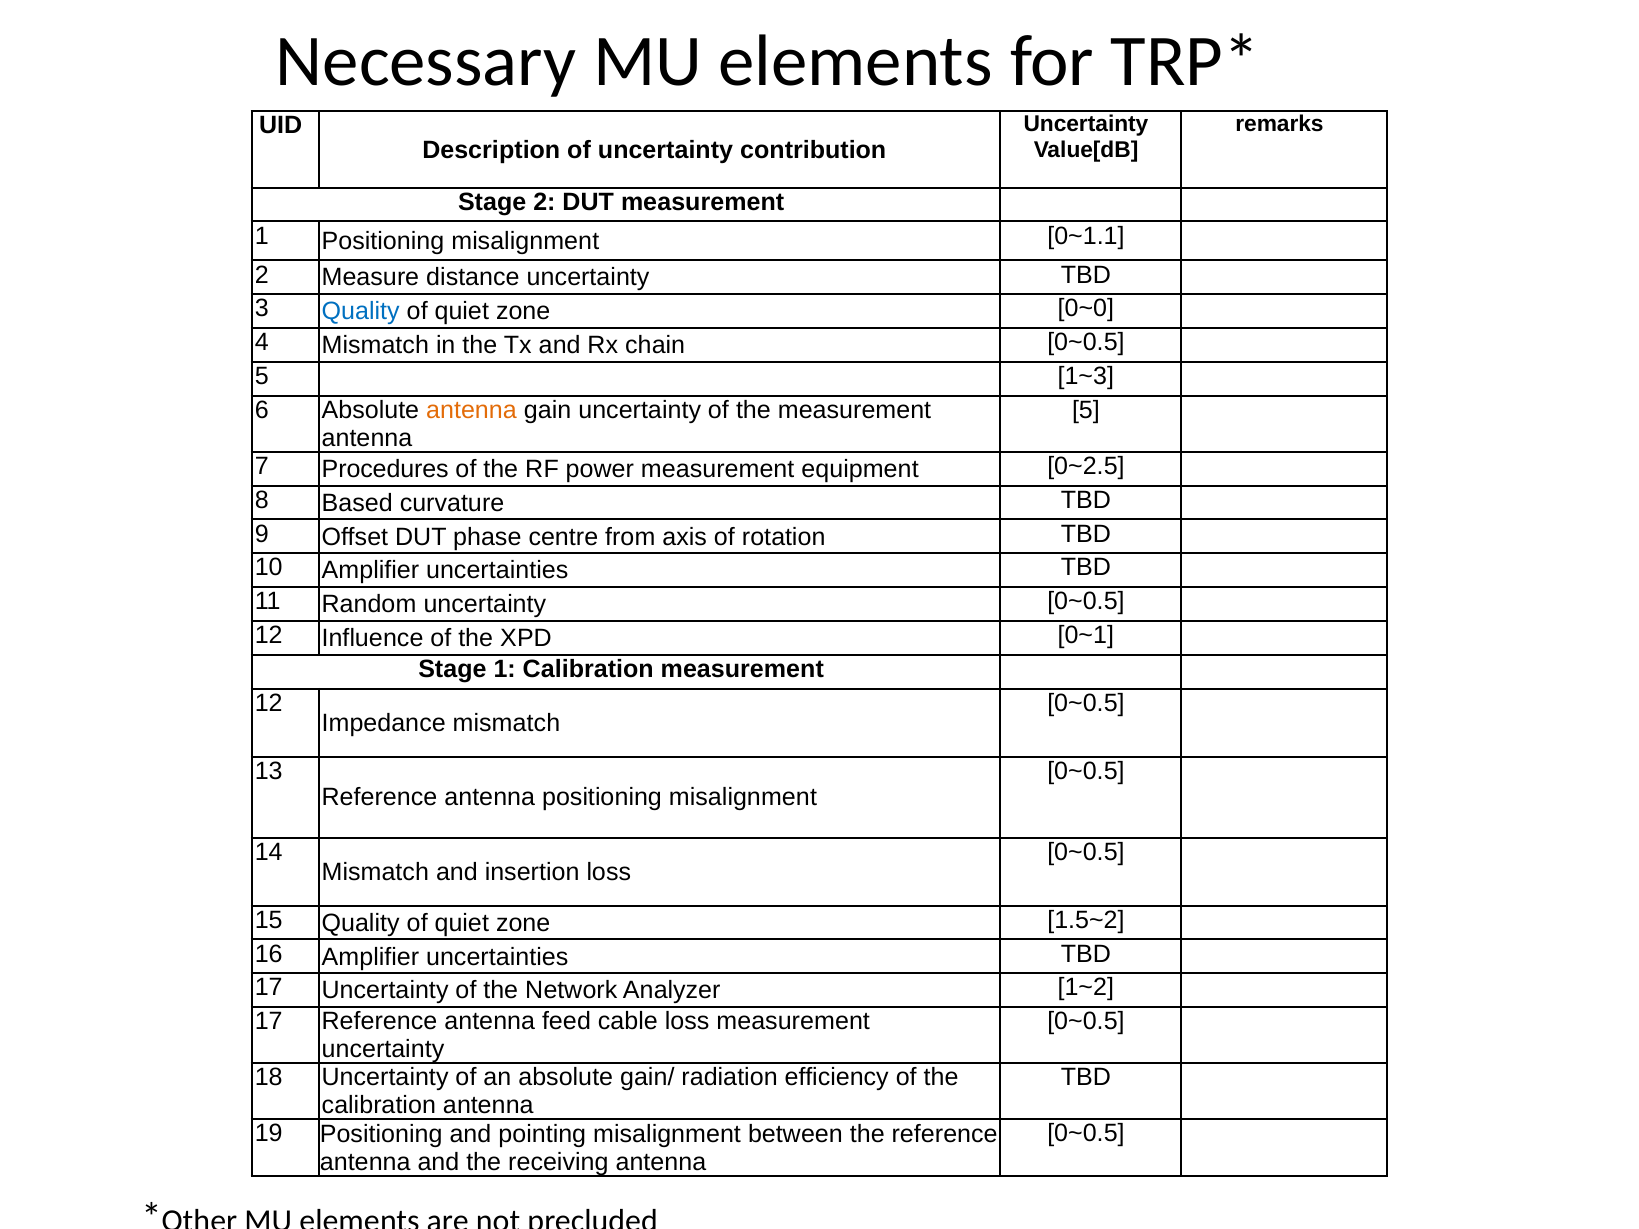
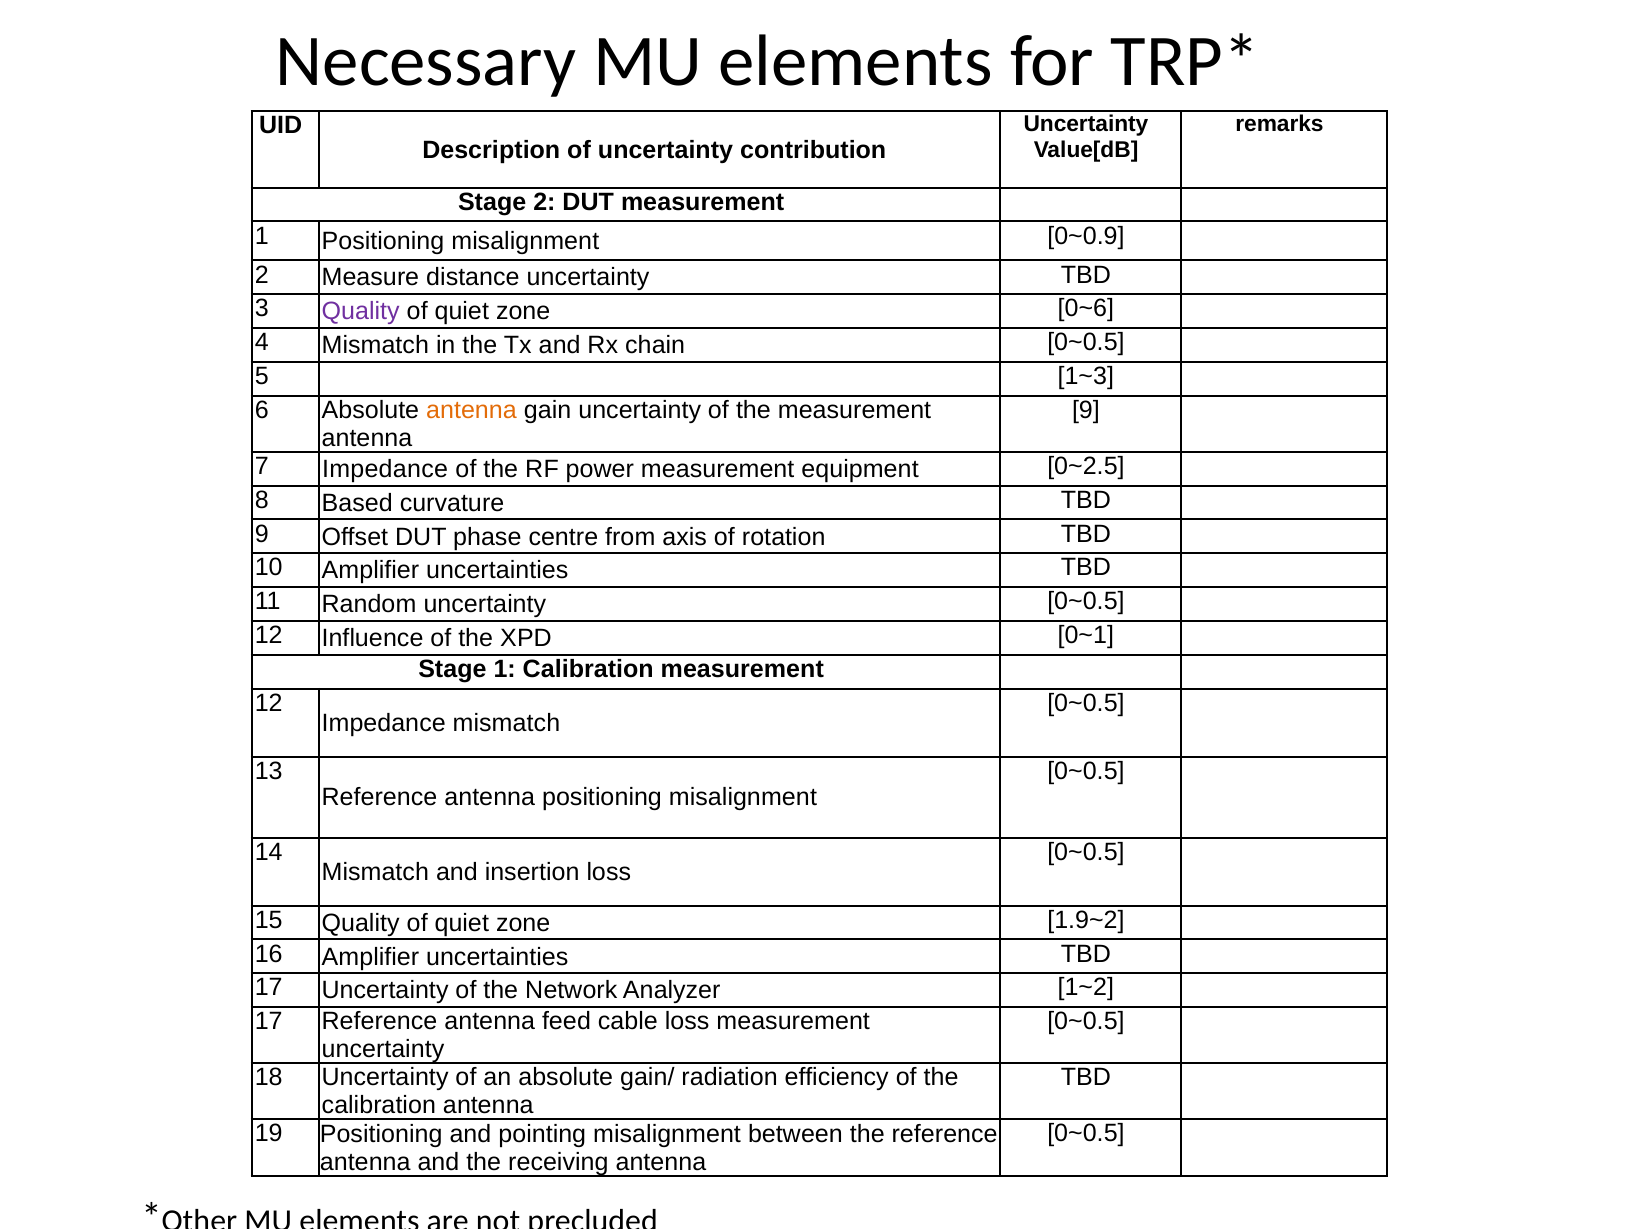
0~1.1: 0~1.1 -> 0~0.9
Quality at (361, 312) colour: blue -> purple
0~0: 0~0 -> 0~6
5 at (1086, 410): 5 -> 9
7 Procedures: Procedures -> Impedance
1.5~2: 1.5~2 -> 1.9~2
